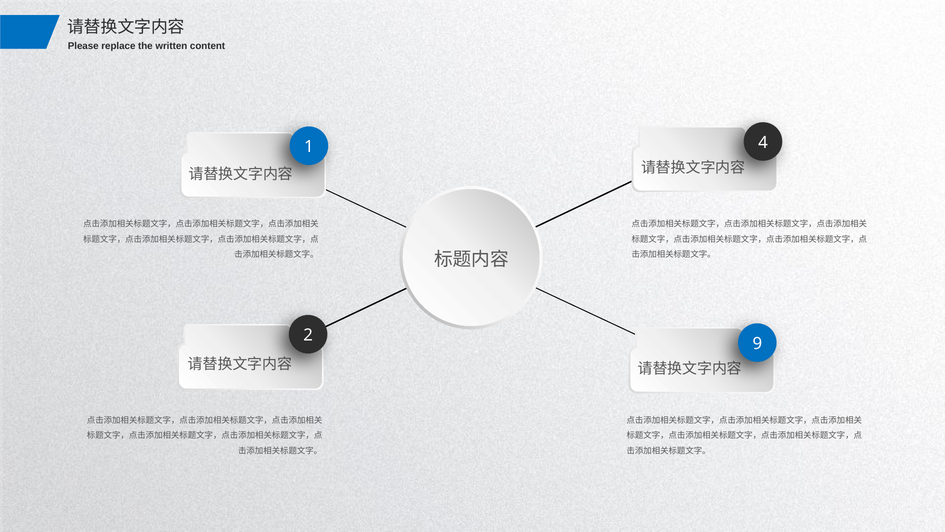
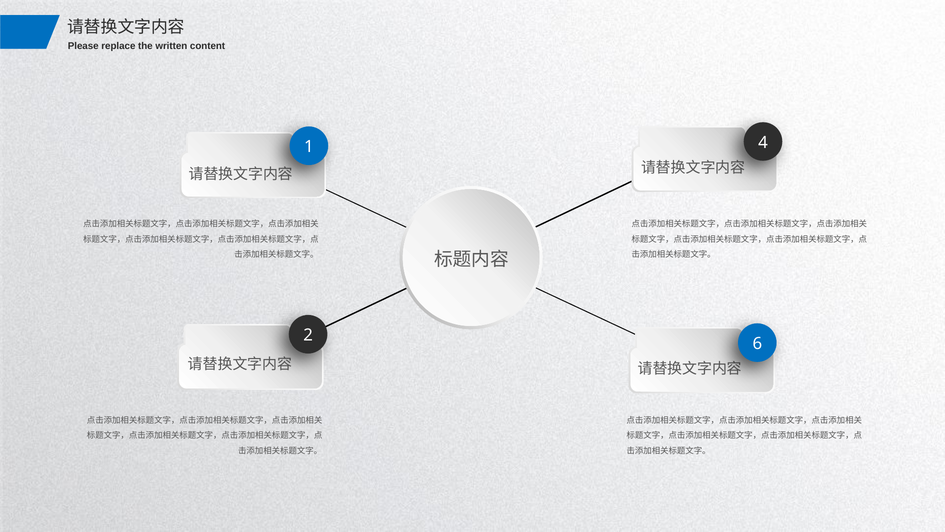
9: 9 -> 6
